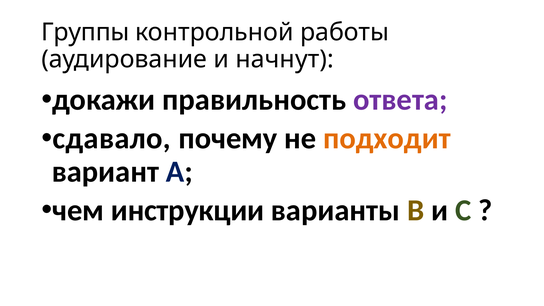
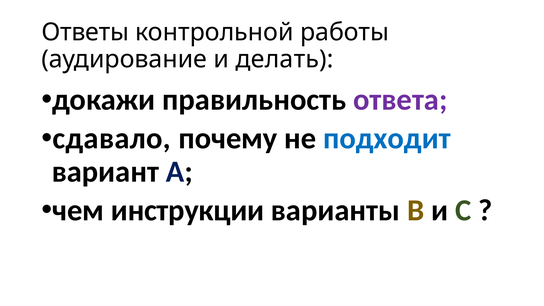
Группы: Группы -> Ответы
начнут: начнут -> делать
подходит colour: orange -> blue
